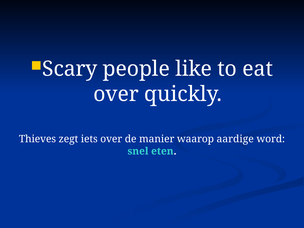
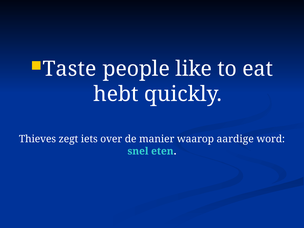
Scary: Scary -> Taste
over at (116, 94): over -> hebt
